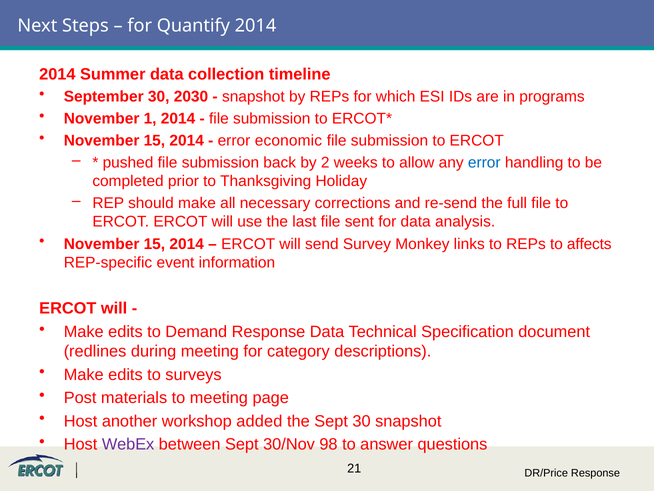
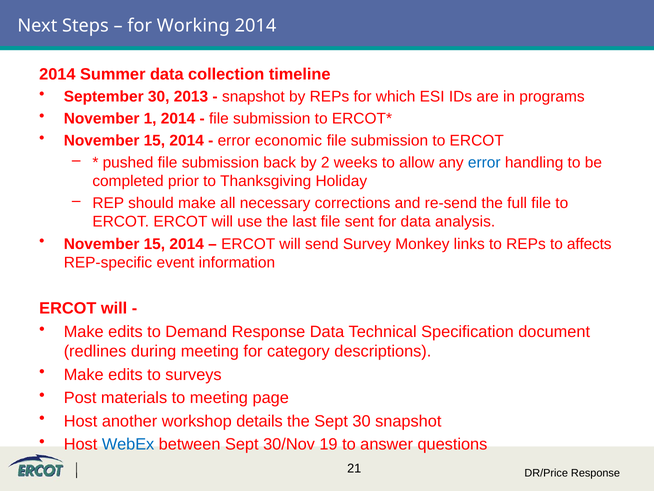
Quantify: Quantify -> Working
2030: 2030 -> 2013
added: added -> details
WebEx colour: purple -> blue
98: 98 -> 19
